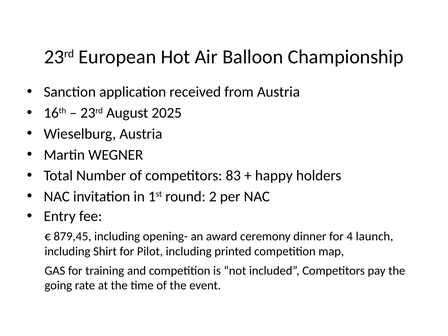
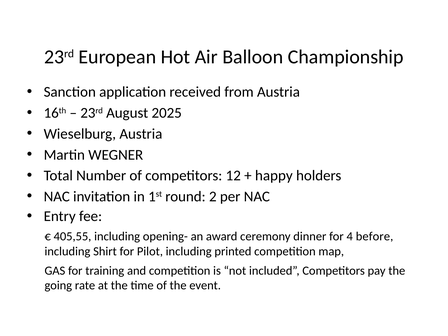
83: 83 -> 12
879,45: 879,45 -> 405,55
launch: launch -> before
